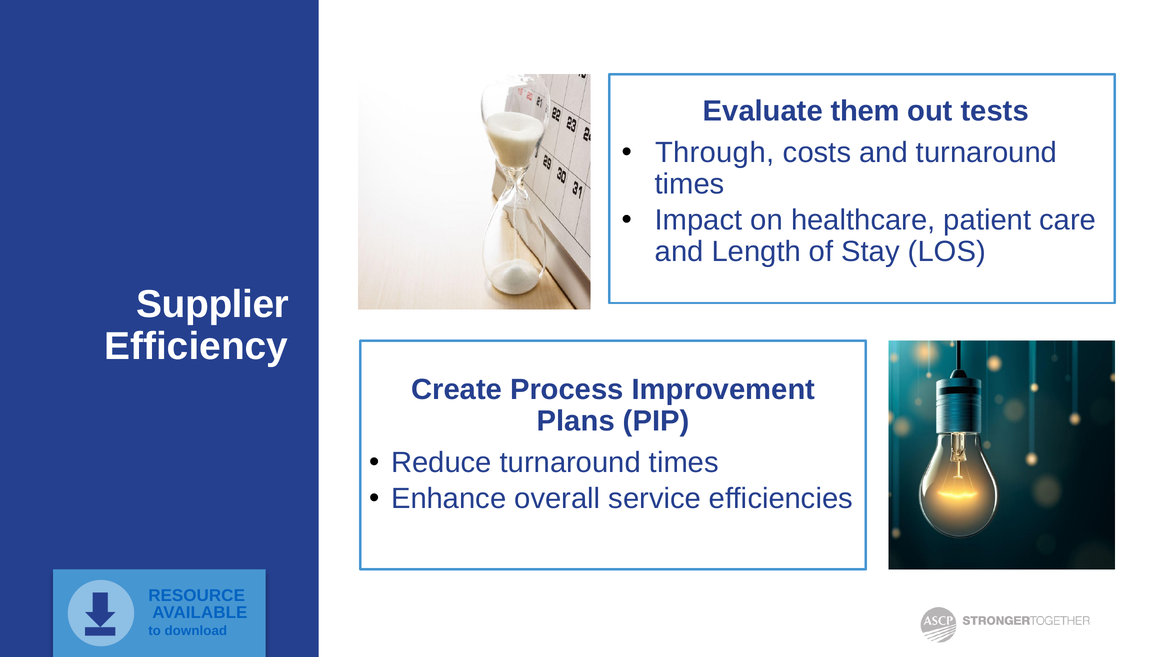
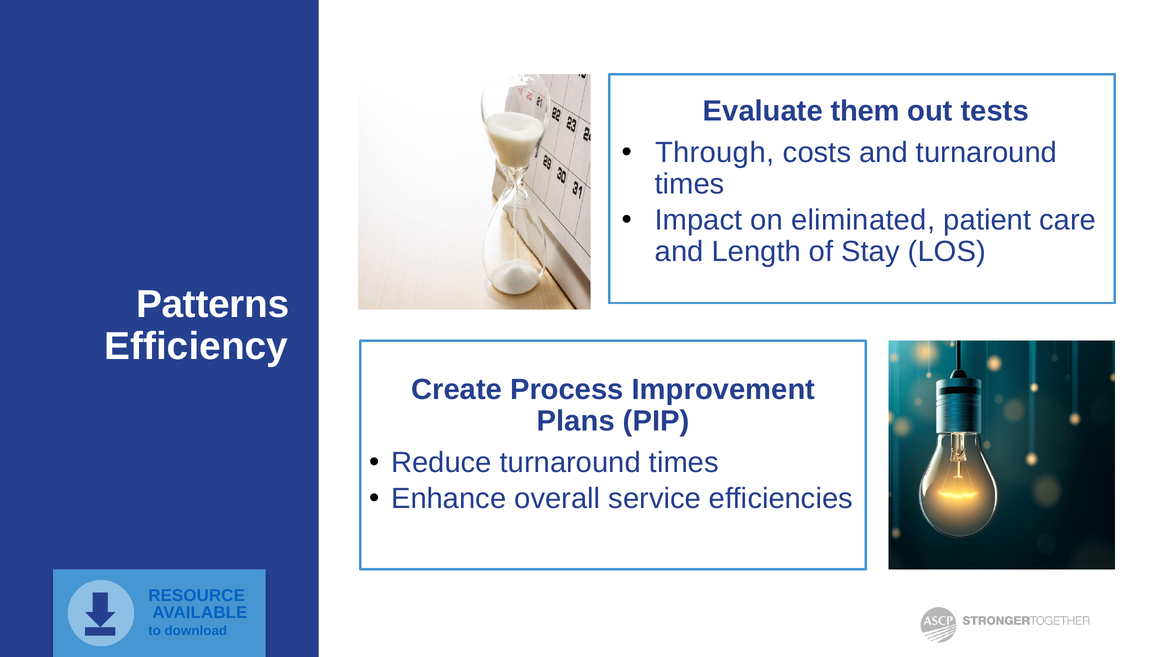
healthcare: healthcare -> eliminated
Supplier: Supplier -> Patterns
